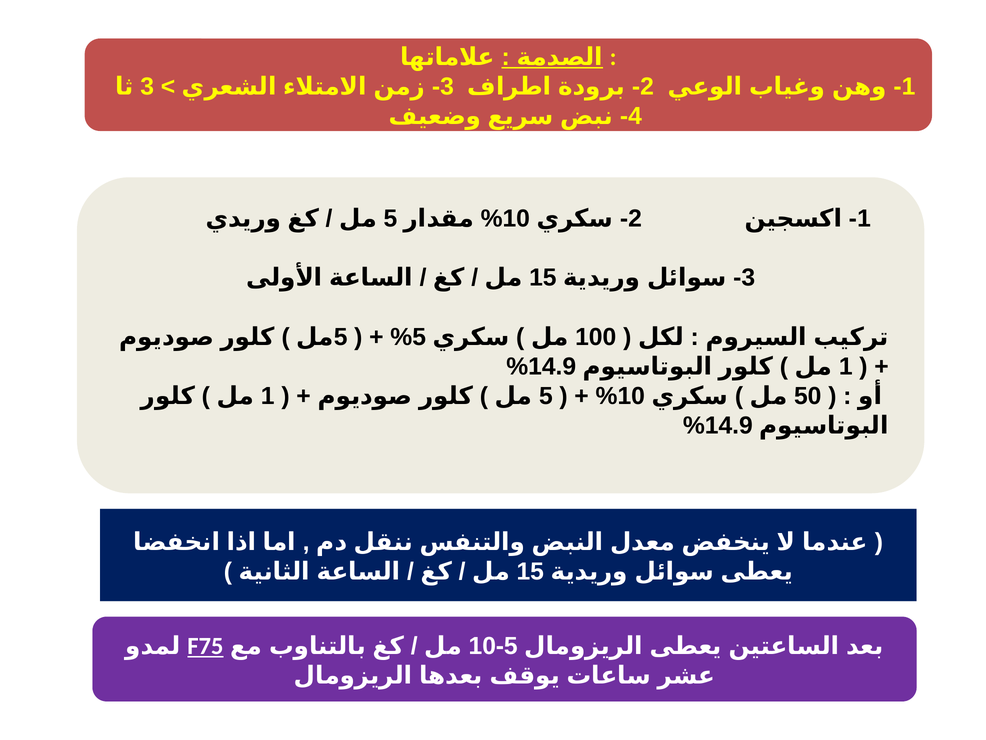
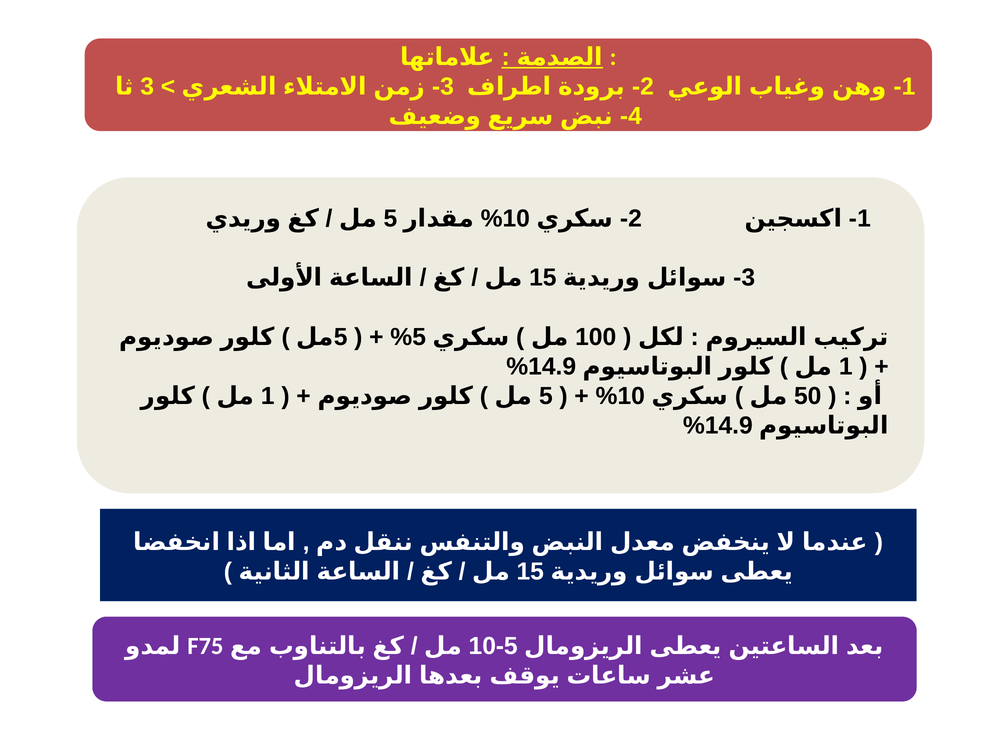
F75 underline: present -> none
